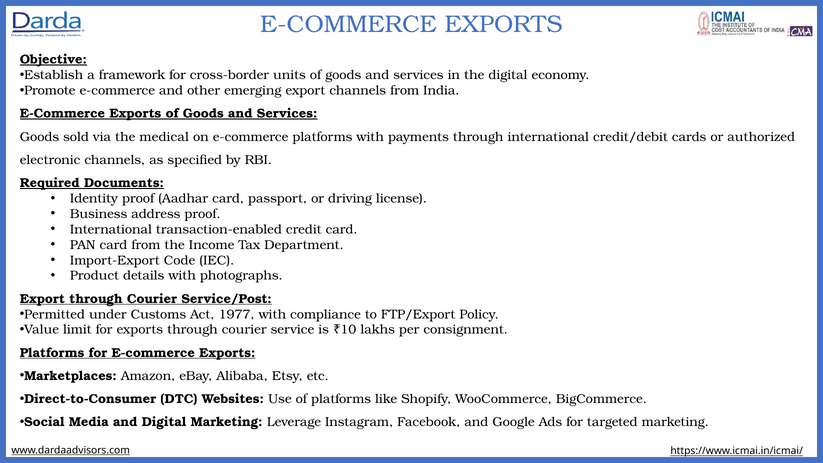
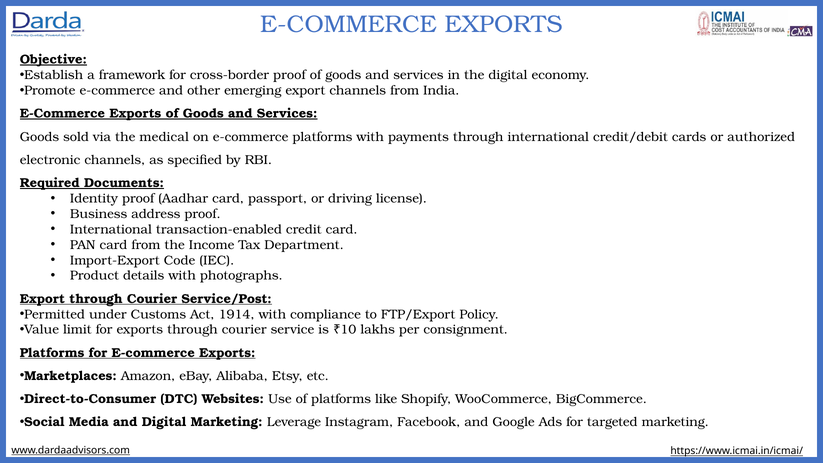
cross-border units: units -> proof
1977: 1977 -> 1914
